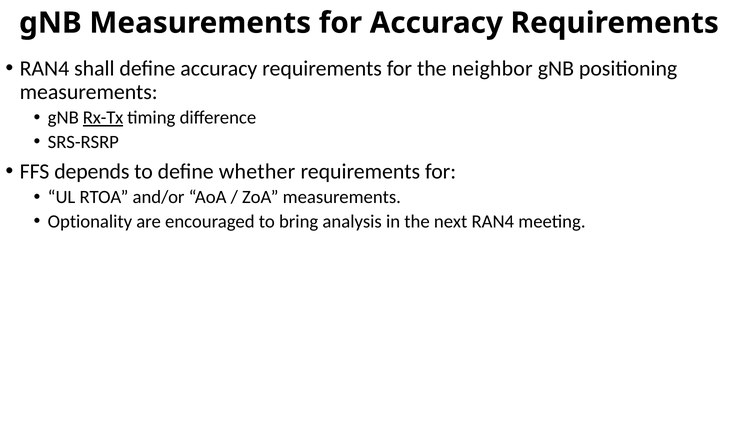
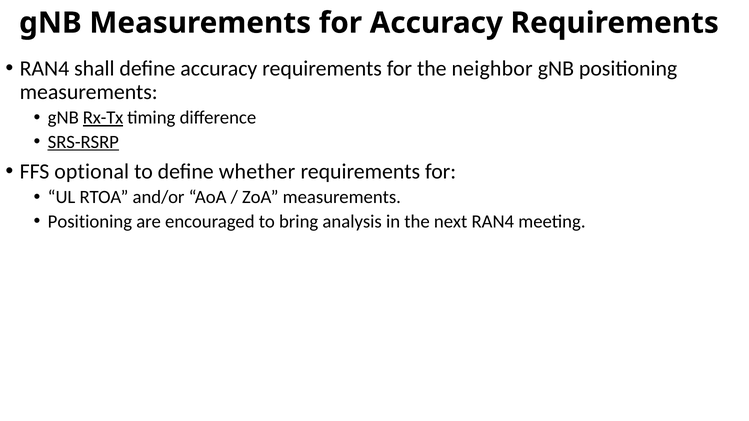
SRS-RSRP underline: none -> present
depends: depends -> optional
Optionality at (90, 222): Optionality -> Positioning
